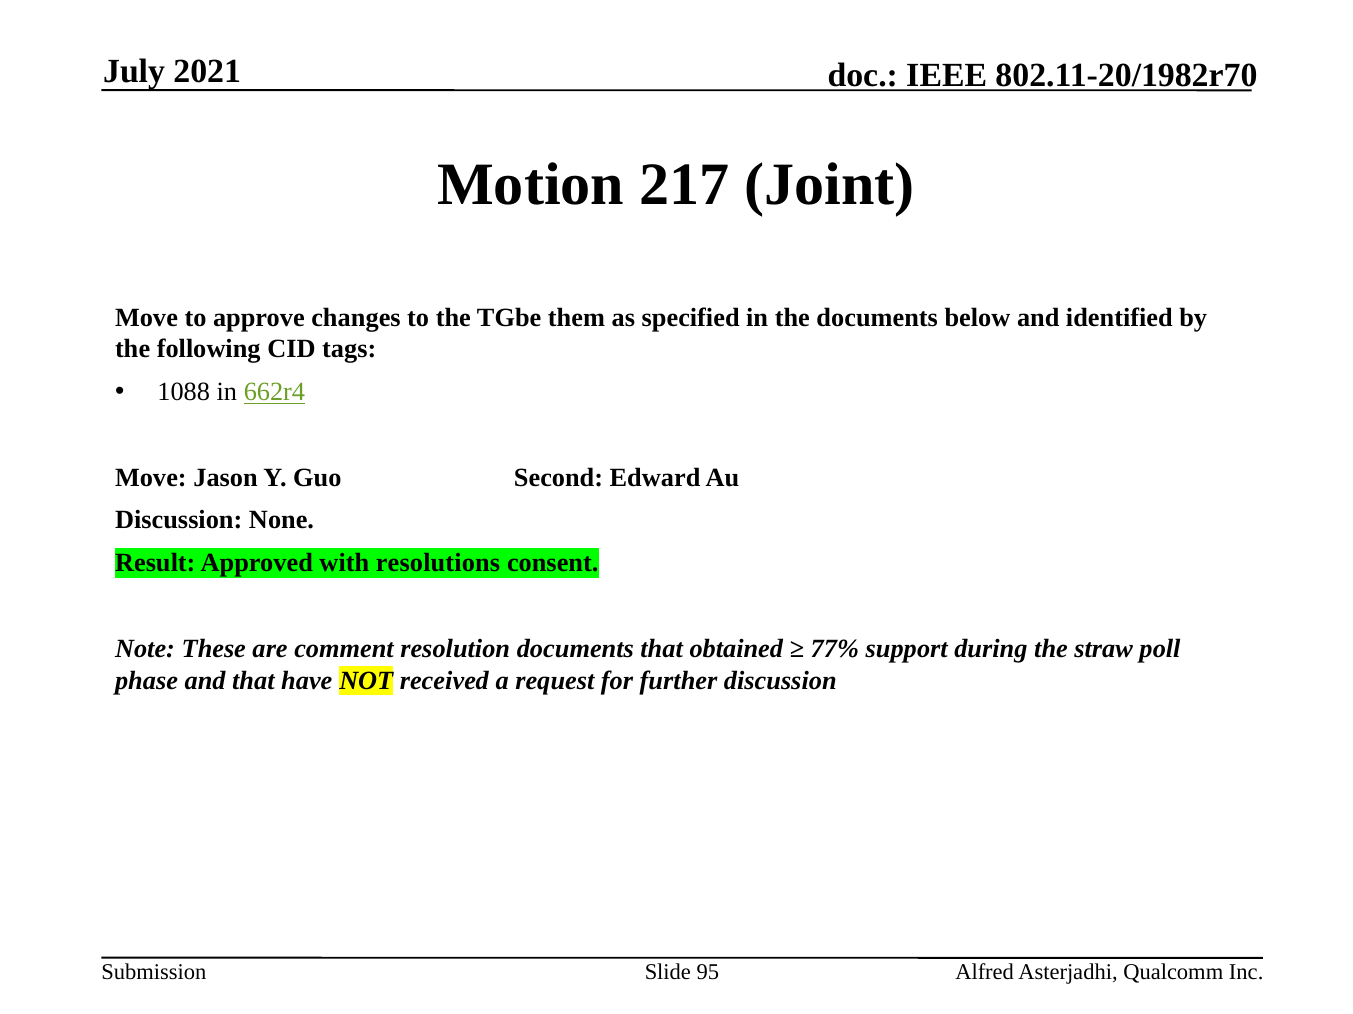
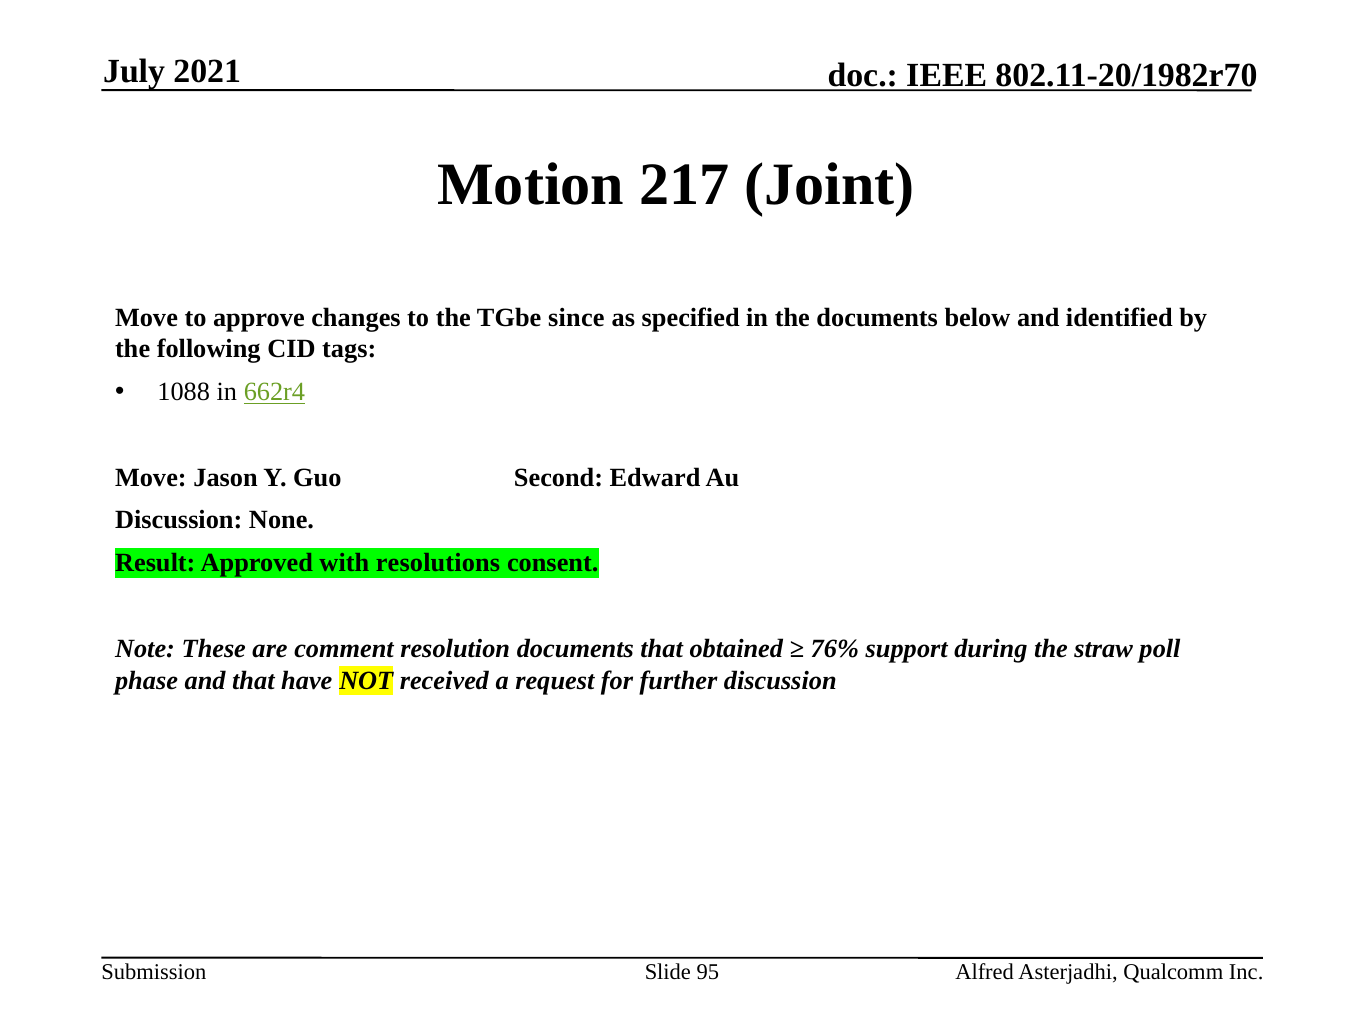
them: them -> since
77%: 77% -> 76%
